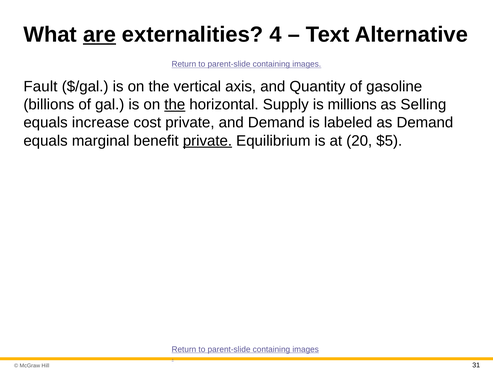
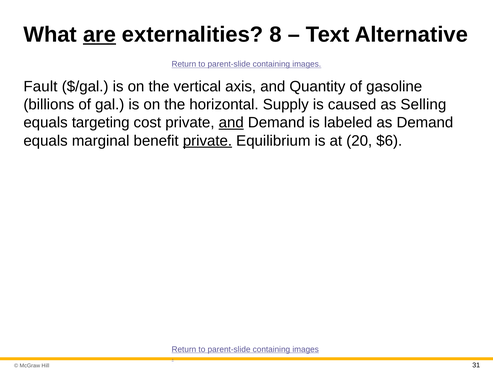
4: 4 -> 8
the at (175, 105) underline: present -> none
millions: millions -> caused
increase: increase -> targeting
and at (231, 123) underline: none -> present
$5: $5 -> $6
